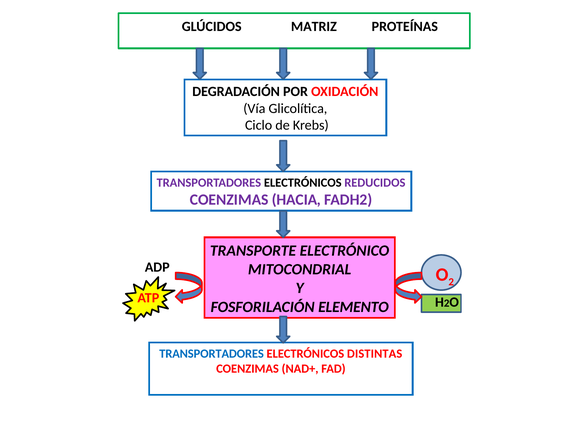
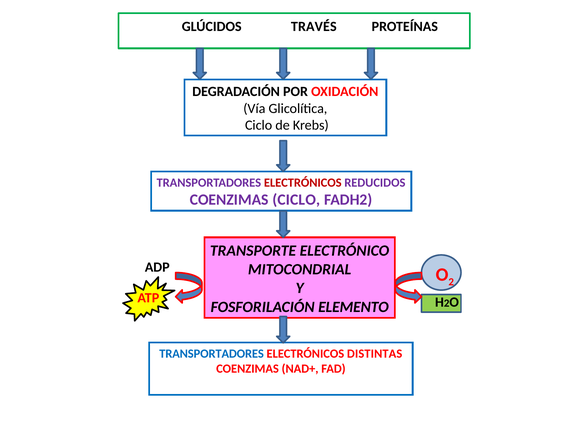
MATRIZ: MATRIZ -> TRAVÉS
ELECTRÓNICOS at (303, 182) colour: black -> red
COENZIMAS HACIA: HACIA -> CICLO
